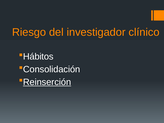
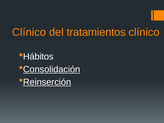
Riesgo at (29, 32): Riesgo -> Clínico
investigador: investigador -> tratamientos
Consolidación underline: none -> present
